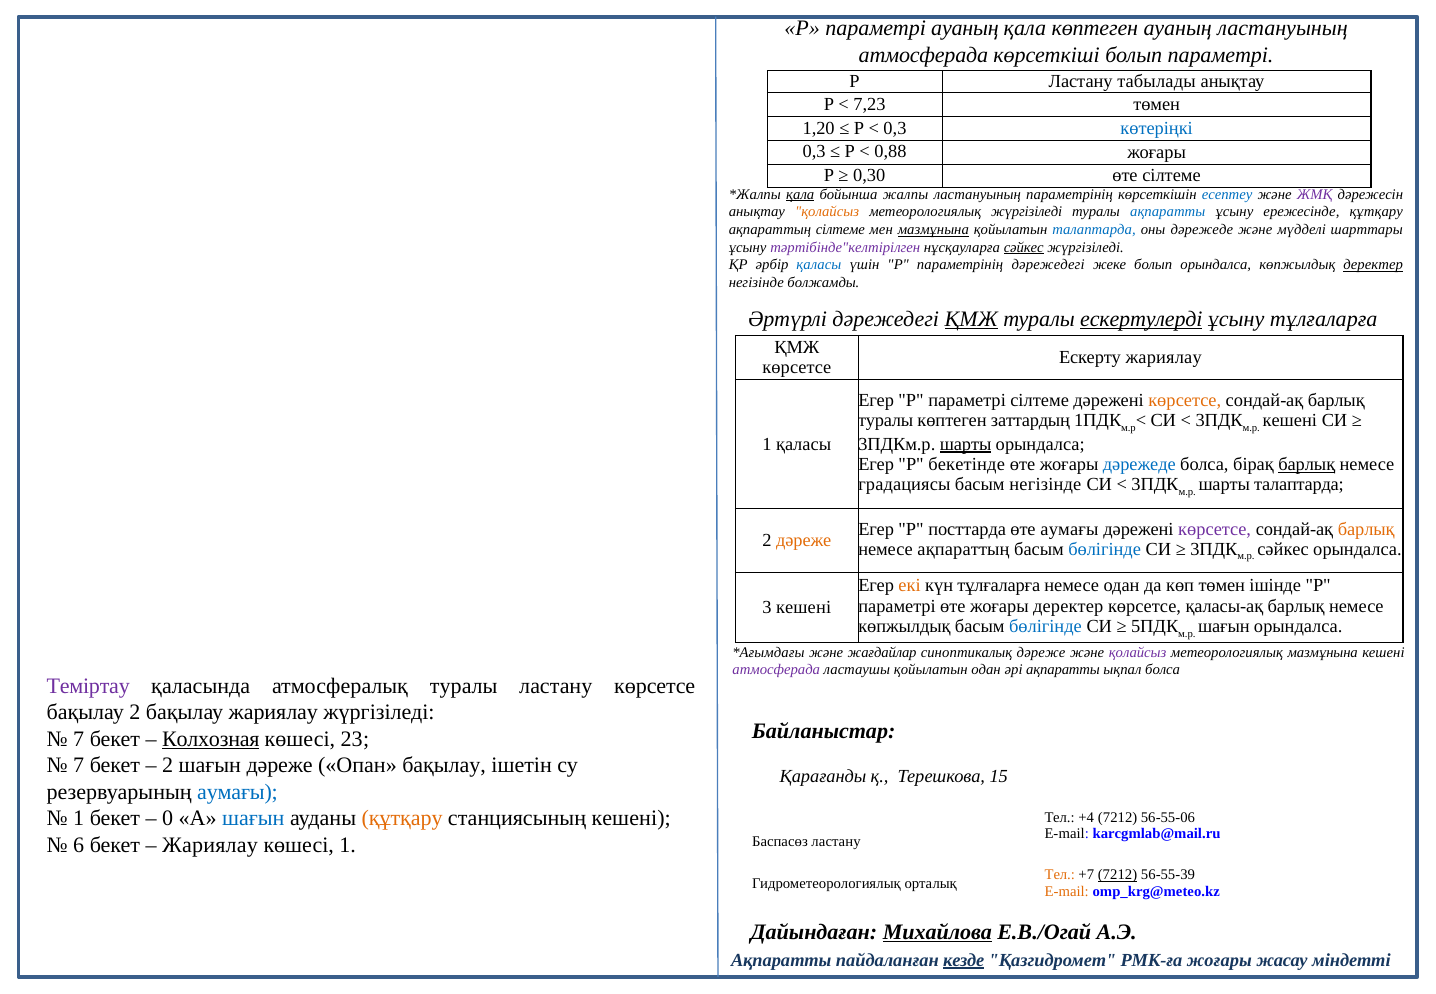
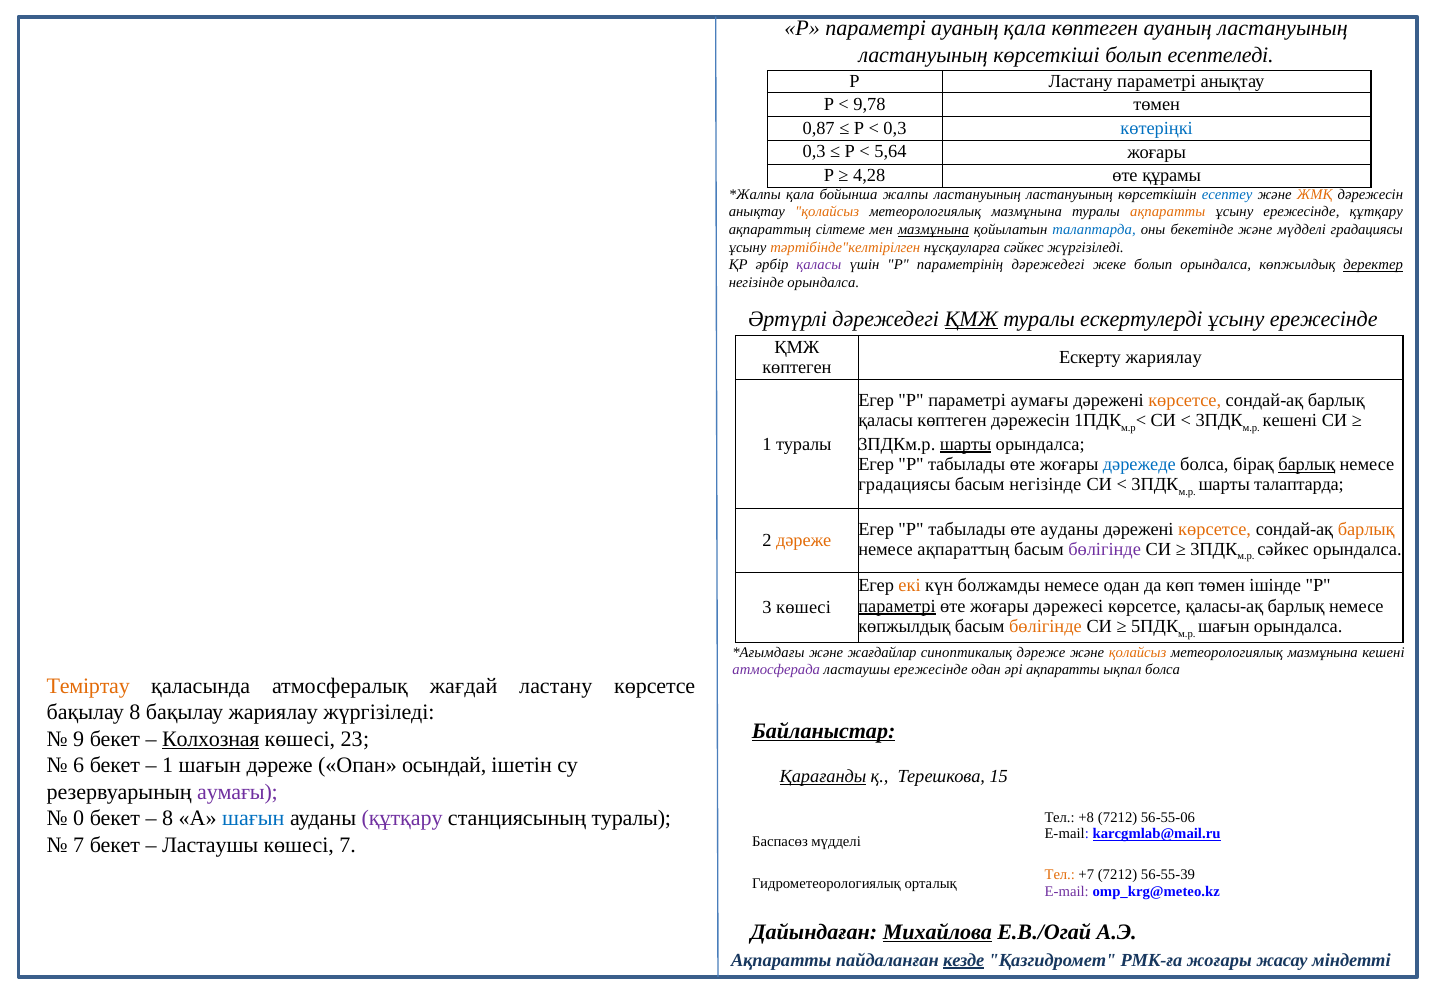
атмосферада at (923, 55): атмосферада -> ластануының
болып параметрі: параметрі -> есептеледі
Ластану табылады: табылады -> параметрі
7,23: 7,23 -> 9,78
1,20: 1,20 -> 0,87
0,88: 0,88 -> 5,64
0,30: 0,30 -> 4,28
өте сілтеме: сілтеме -> құрамы
қала at (800, 194) underline: present -> none
параметрінің at (1070, 194): параметрінің -> ластануының
ЖМҚ colour: purple -> orange
жүргізіледі at (1027, 212): жүргізіледі -> мазмұнына
ақпаратты at (1168, 212) colour: blue -> orange
оны дәрежеде: дәрежеде -> бекетінде
мүдделі шарттары: шарттары -> градациясы
тәртібінде"келтірілген colour: purple -> orange
сәйкес at (1024, 247) underline: present -> none
қаласы at (819, 265) colour: blue -> purple
негізінде болжамды: болжамды -> орындалса
ескертулерді underline: present -> none
тұлғаларға at (1324, 319): тұлғаларға -> ережесінде
көрсетсе at (797, 368): көрсетсе -> көптеген
параметрі сілтеме: сілтеме -> аумағы
туралы at (886, 421): туралы -> қаласы
көптеген заттардың: заттардың -> дәрежесін
1 қаласы: қаласы -> туралы
P бекетінде: бекетінде -> табылады
Р посттарда: посттарда -> табылады
өте аумағы: аумағы -> ауданы
көрсетсе at (1215, 529) colour: purple -> orange
бөлігінде at (1105, 549) colour: blue -> purple
күн тұлғаларға: тұлғаларға -> болжамды
параметрі at (897, 606) underline: none -> present
жоғары деректер: деректер -> дәрежесі
3 кешені: кешені -> көшесі
бөлігінде at (1045, 626) colour: blue -> orange
қолайсыз at (1138, 653) colour: purple -> orange
ластаушы қойылатын: қойылатын -> ережесінде
Теміртау colour: purple -> orange
атмосфералық туралы: туралы -> жағдай
бақылау 2: 2 -> 8
Байланыстар underline: none -> present
7 at (79, 739): 7 -> 9
7 at (79, 766): 7 -> 6
2 at (168, 766): 2 -> 1
Опан бақылау: бақылау -> осындай
Қарағанды underline: none -> present
аумағы at (237, 792) colour: blue -> purple
1 at (79, 819): 1 -> 0
0 at (168, 819): 0 -> 8
құтқару at (402, 819) colour: orange -> purple
станциясының кешені: кешені -> туралы
+4: +4 -> +8
karcgmlab@mail.ru underline: none -> present
6 at (79, 845): 6 -> 7
Жариялау at (210, 845): Жариялау -> Ластаушы
көшесі 1: 1 -> 7
Баспасөз ластану: ластану -> мүдделі
7212 at (1117, 875) underline: present -> none
E-mail at (1067, 891) colour: orange -> purple
